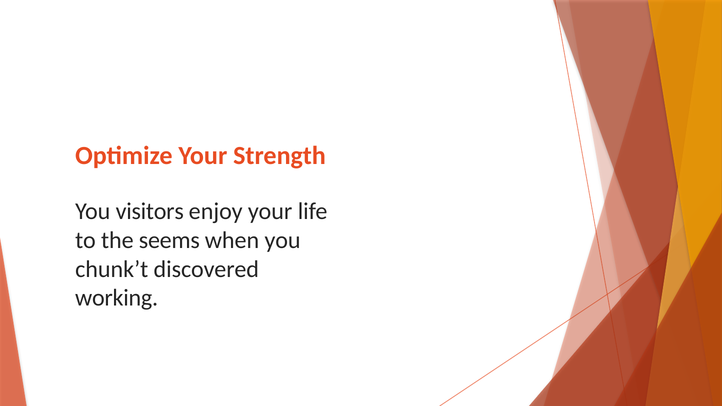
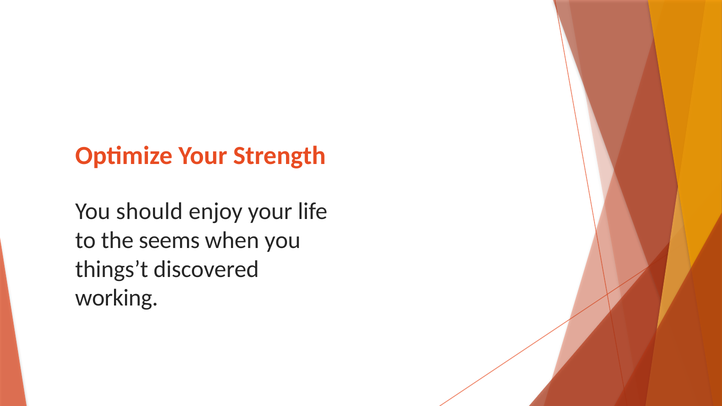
visitors: visitors -> should
chunk’t: chunk’t -> things’t
